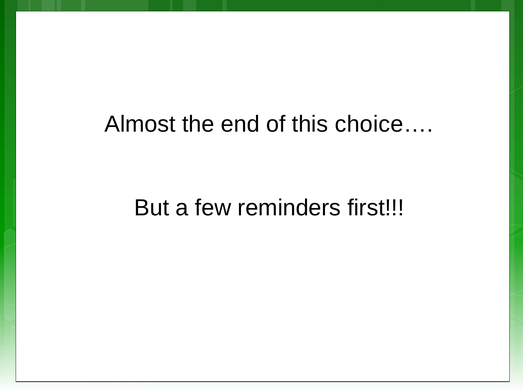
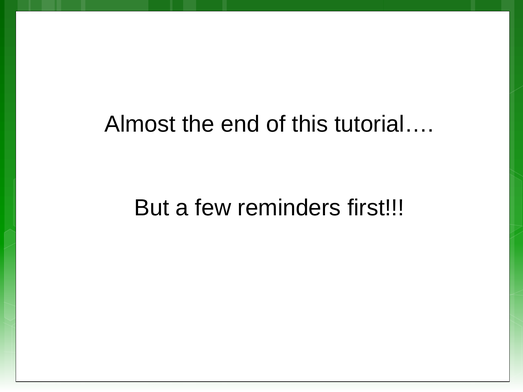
choice…: choice… -> tutorial…
